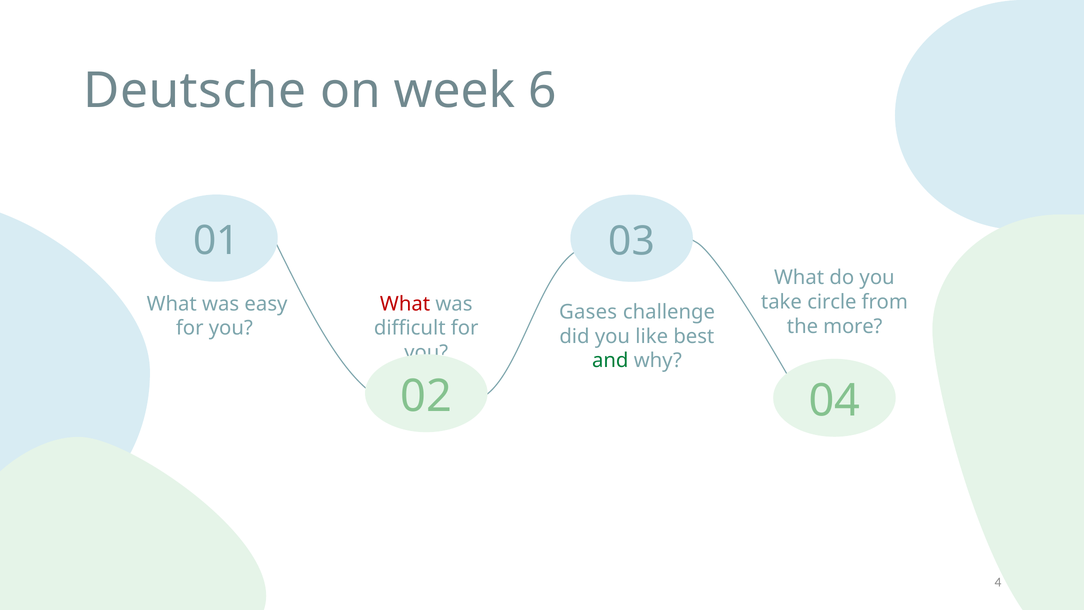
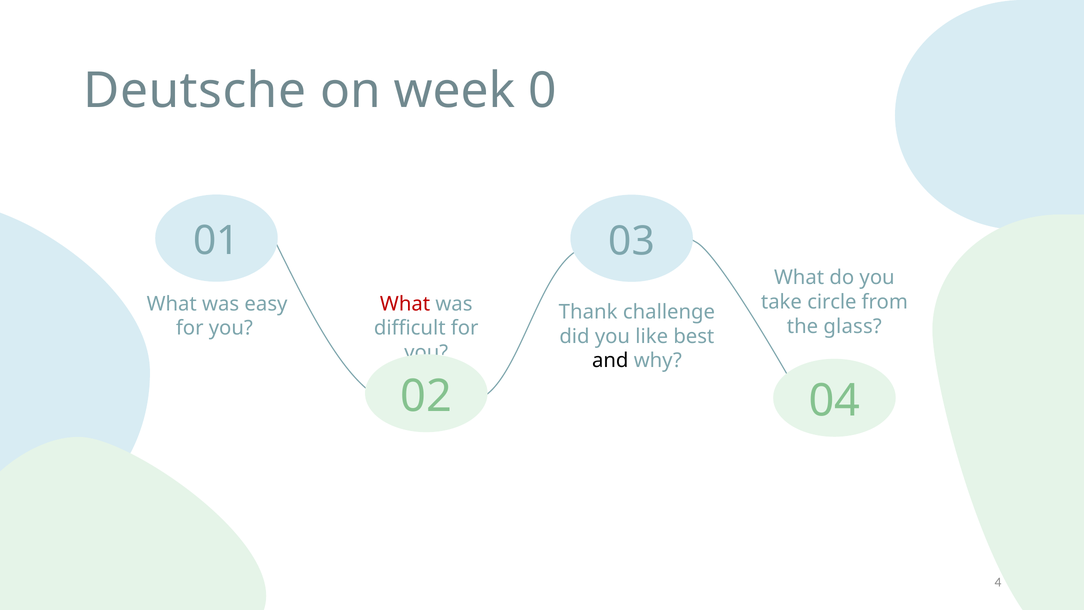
6: 6 -> 0
Gases: Gases -> Thank
more: more -> glass
and colour: green -> black
